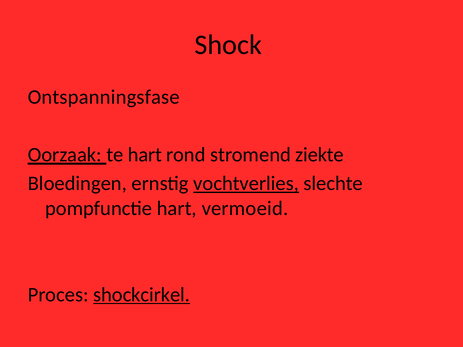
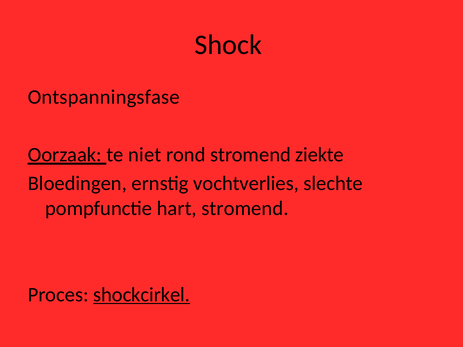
te hart: hart -> niet
vochtverlies underline: present -> none
hart vermoeid: vermoeid -> stromend
